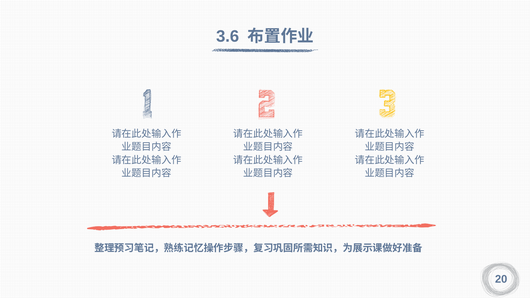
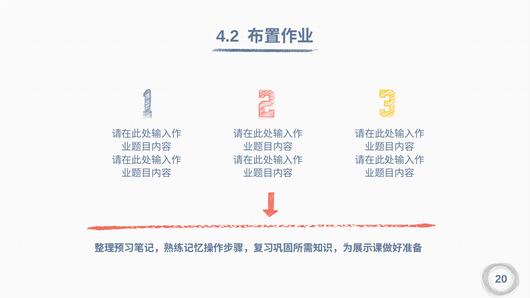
3.6: 3.6 -> 4.2
